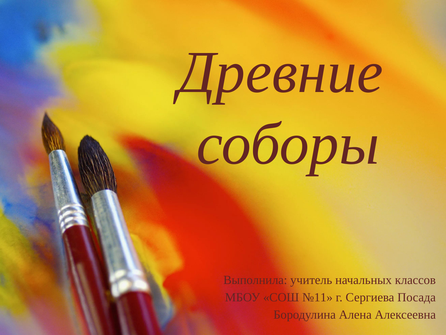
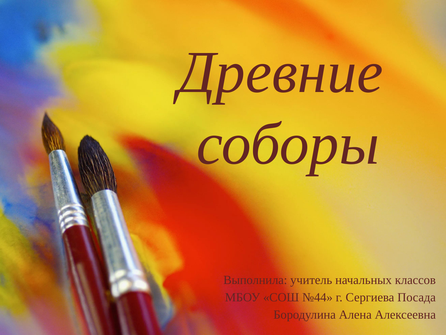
№11: №11 -> №44
